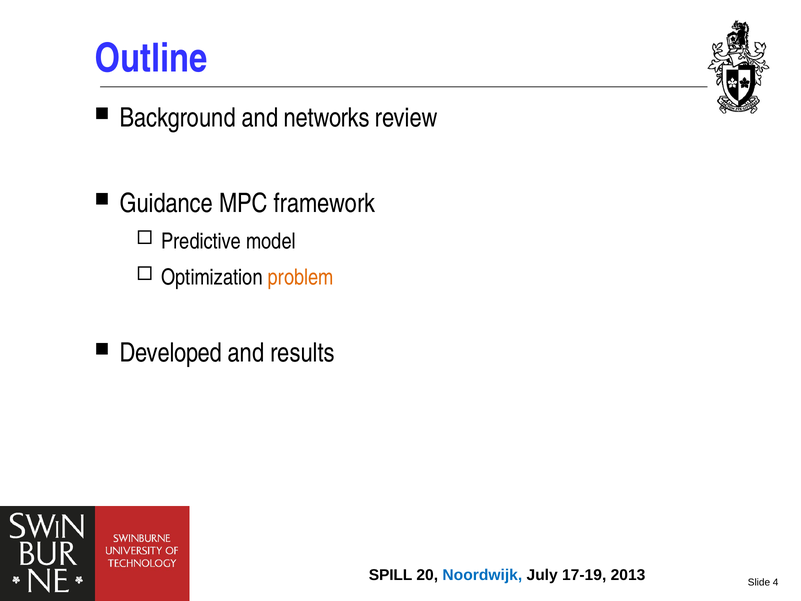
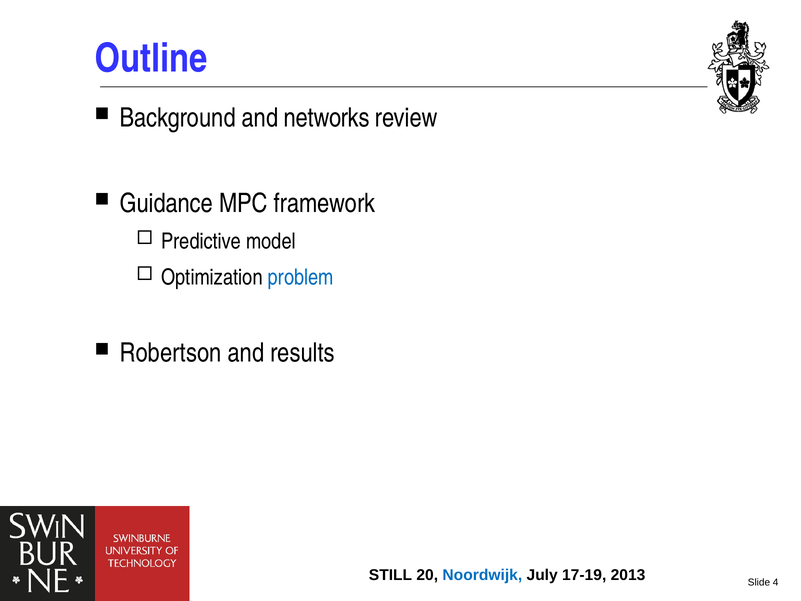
problem colour: orange -> blue
Developed: Developed -> Robertson
SPILL: SPILL -> STILL
